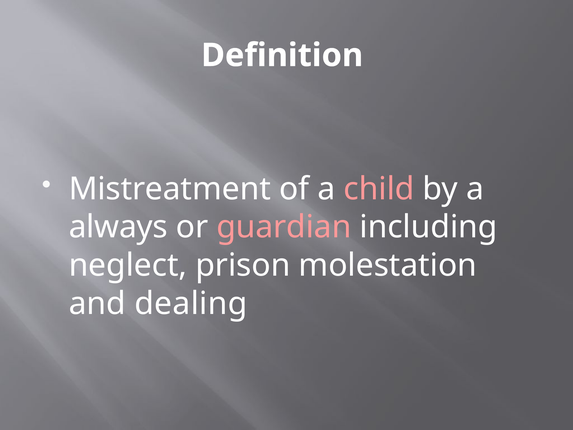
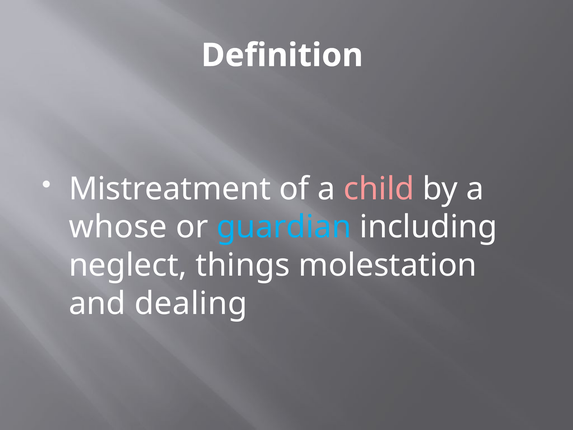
always: always -> whose
guardian colour: pink -> light blue
prison: prison -> things
